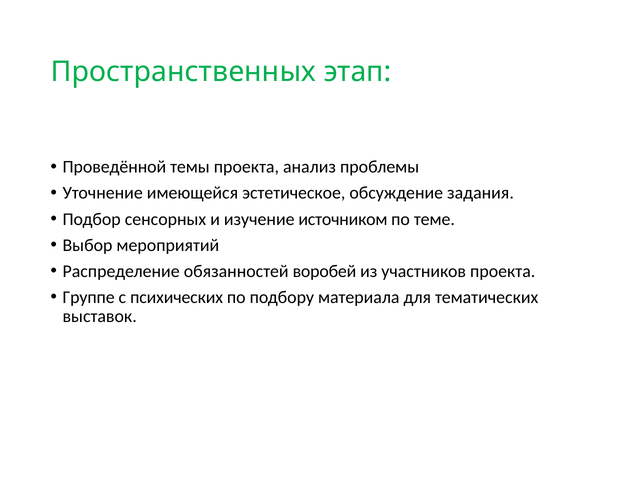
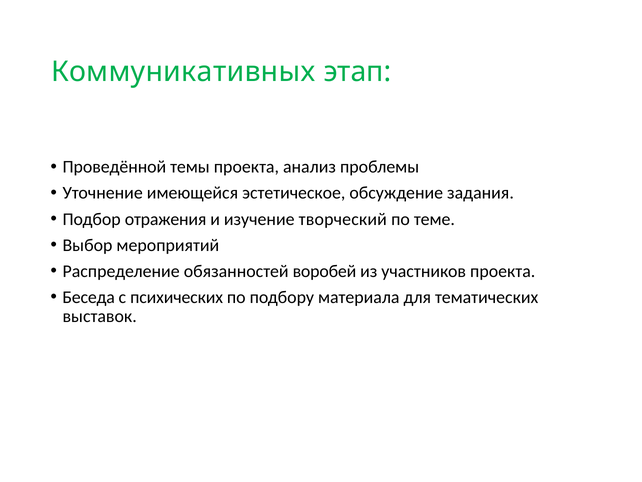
Пространственных: Пространственных -> Коммуникативных
сенсорных: сенсорных -> отражения
источником: источником -> творческий
Группе: Группе -> Беседа
